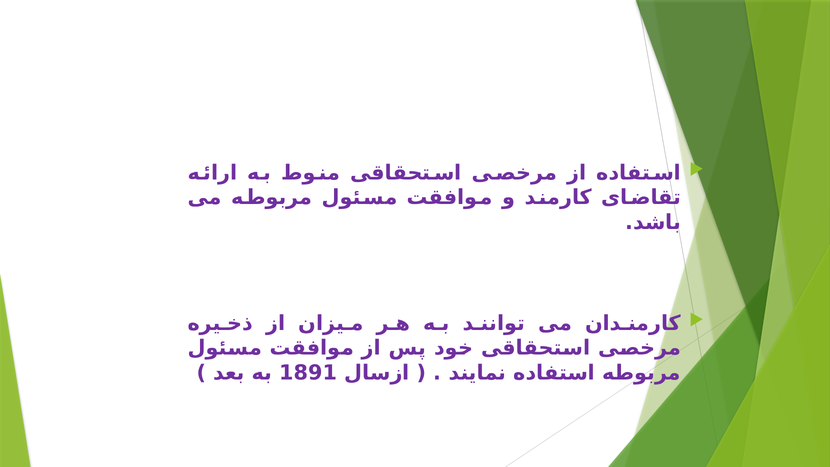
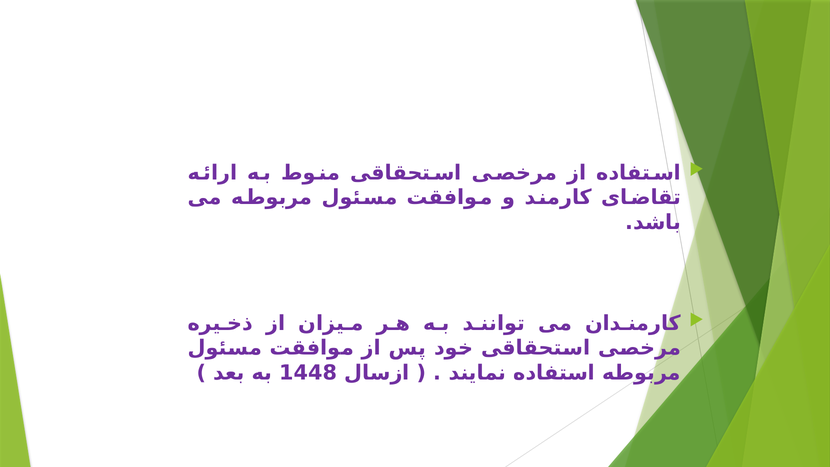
1891: 1891 -> 1448
